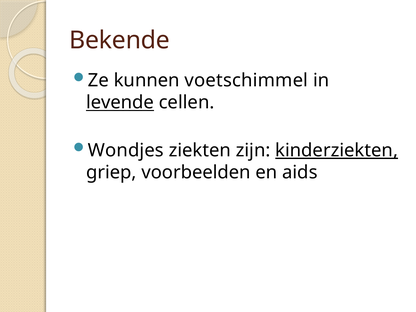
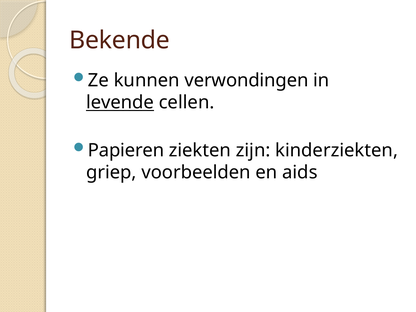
voetschimmel: voetschimmel -> verwondingen
Wondjes: Wondjes -> Papieren
kinderziekten underline: present -> none
